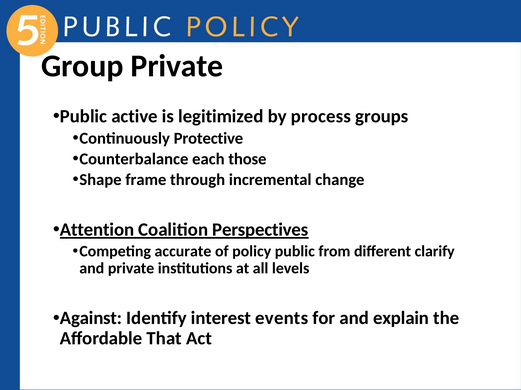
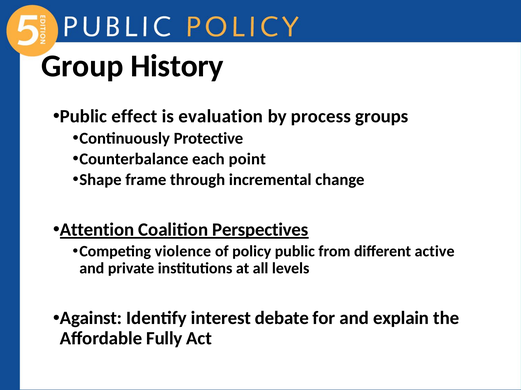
Group Private: Private -> History
active: active -> effect
legitimized: legitimized -> evaluation
those: those -> point
accurate: accurate -> violence
clarify: clarify -> active
events: events -> debate
That: That -> Fully
